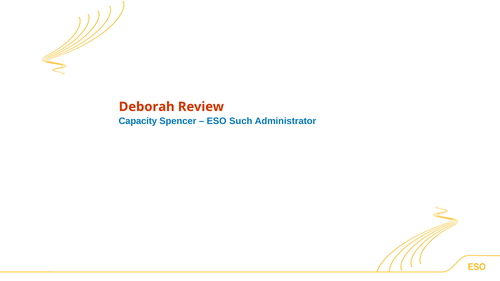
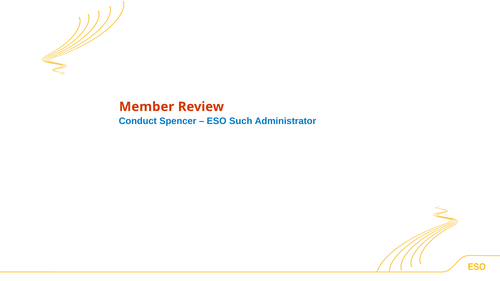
Deborah: Deborah -> Member
Capacity: Capacity -> Conduct
